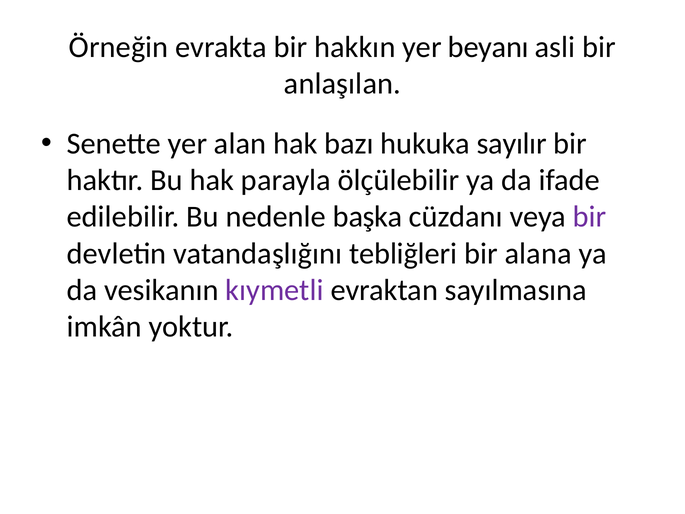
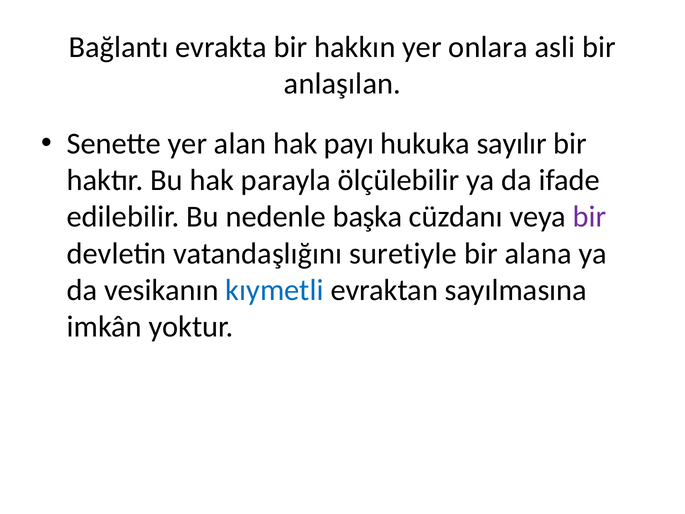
Örneğin: Örneğin -> Bağlantı
beyanı: beyanı -> onlara
bazı: bazı -> payı
tebliğleri: tebliğleri -> suretiyle
kıymetli colour: purple -> blue
